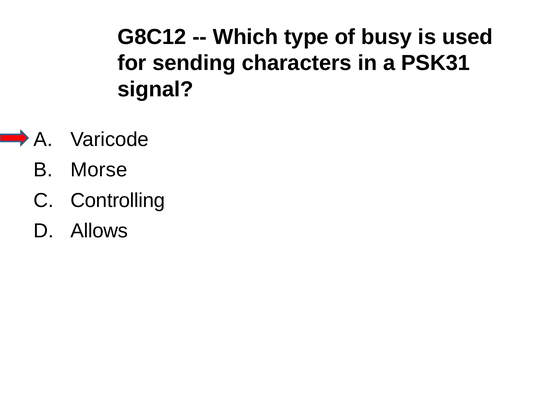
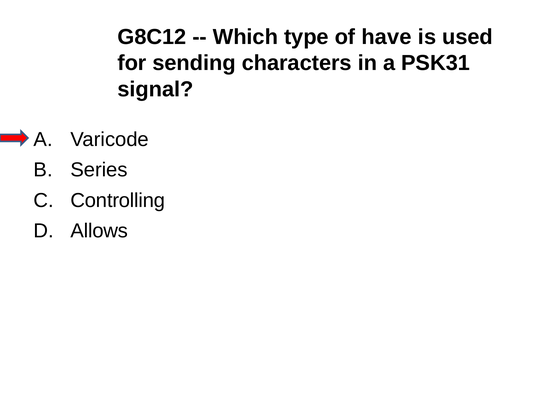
busy: busy -> have
Morse: Morse -> Series
